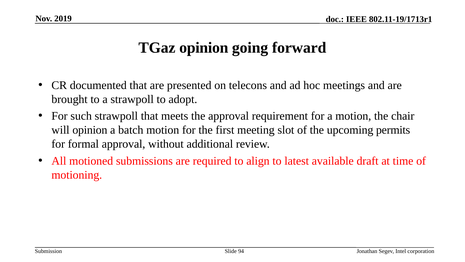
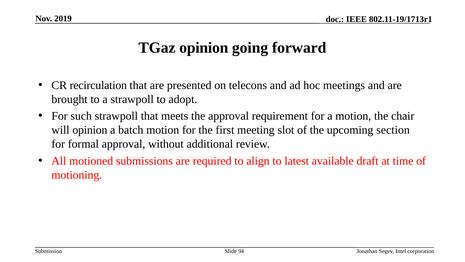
documented: documented -> recirculation
permits: permits -> section
